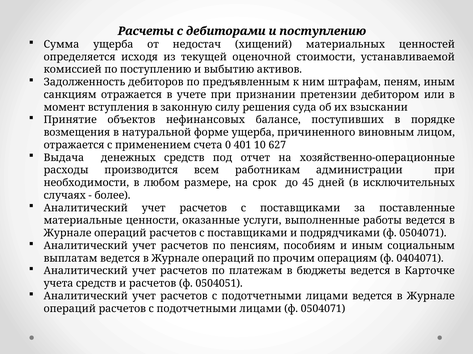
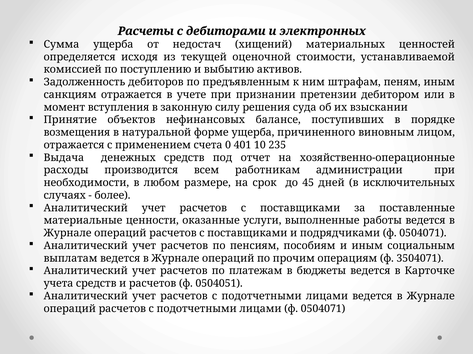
и поступлению: поступлению -> электронных
627: 627 -> 235
0404071: 0404071 -> 3504071
